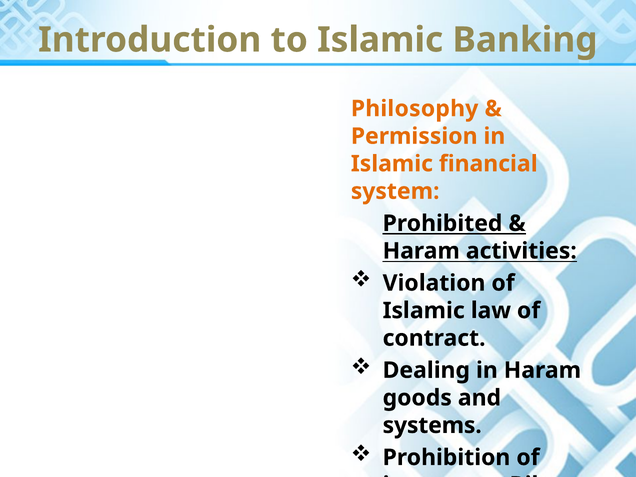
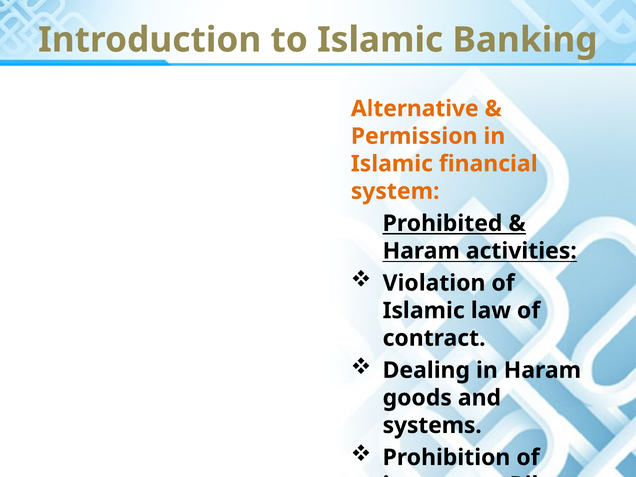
Philosophy: Philosophy -> Alternative
